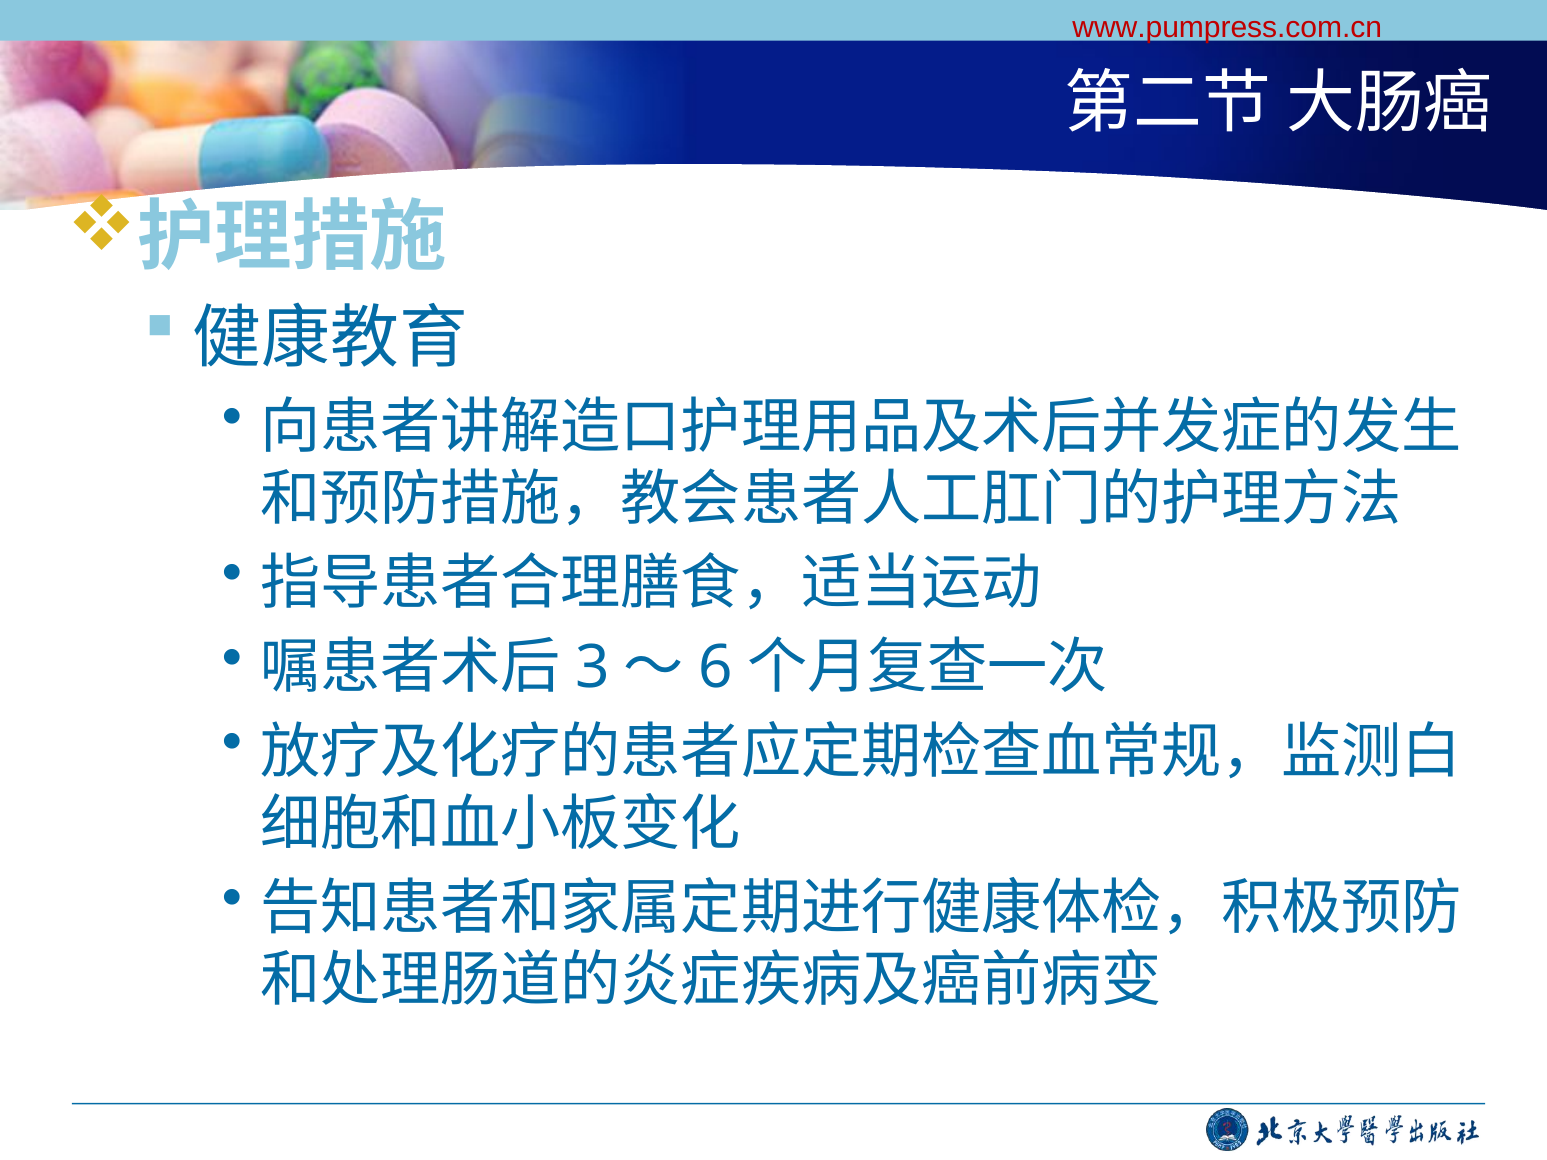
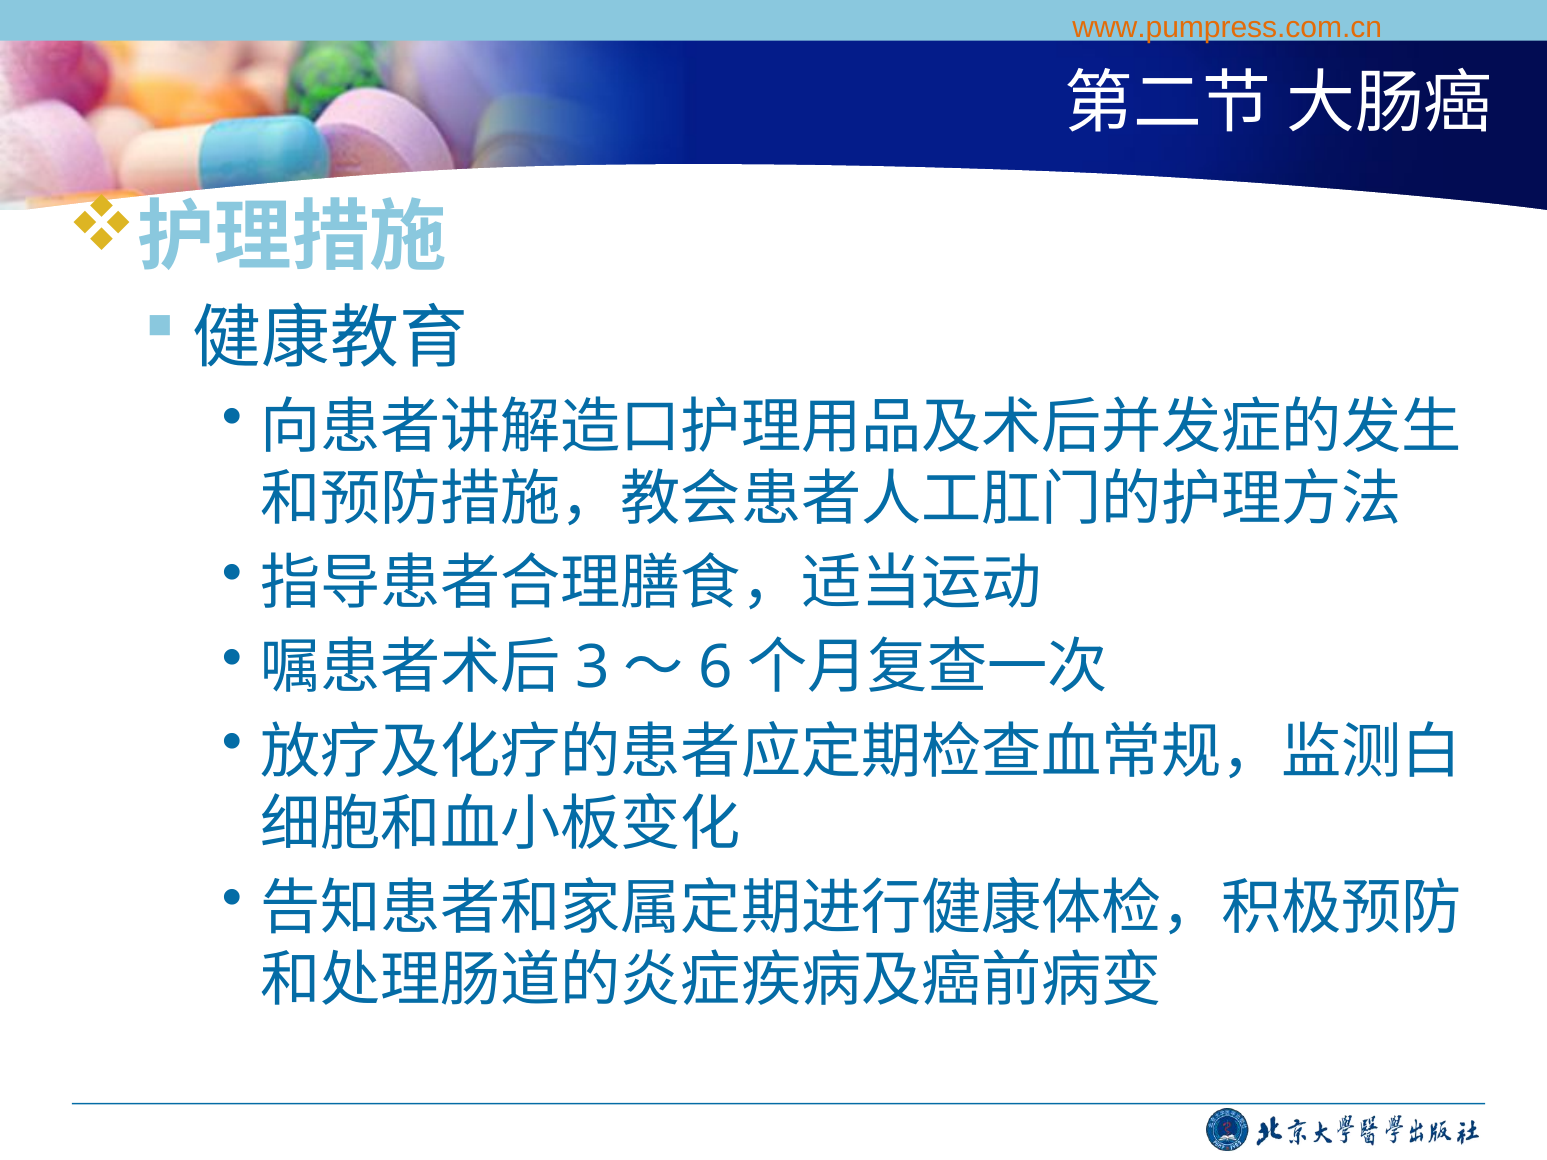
www.pumpress.com.cn colour: red -> orange
